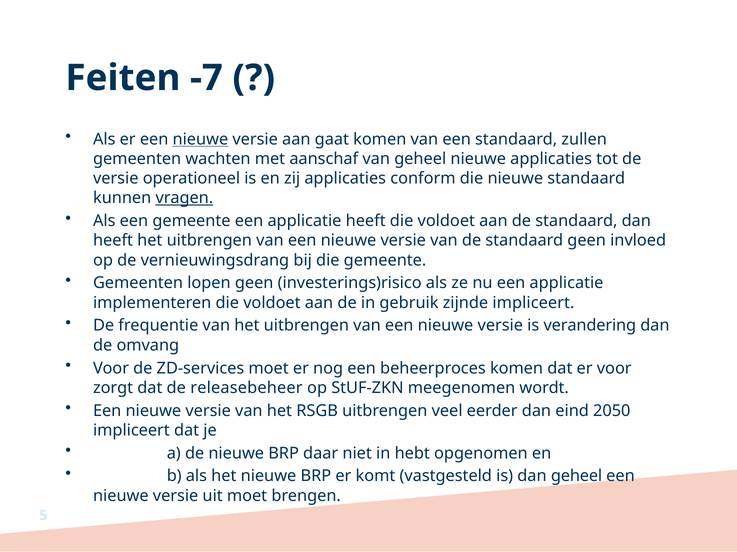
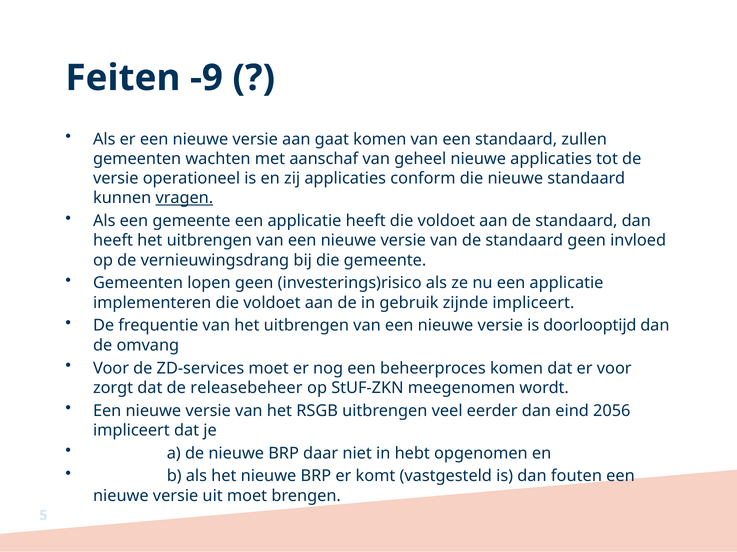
-7: -7 -> -9
nieuwe at (200, 139) underline: present -> none
verandering: verandering -> doorlooptijd
2050: 2050 -> 2056
dan geheel: geheel -> fouten
